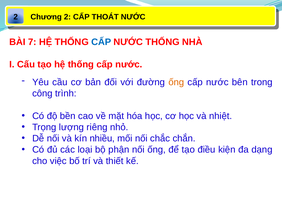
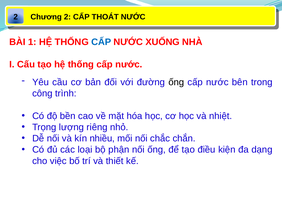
7: 7 -> 1
NƯỚC THỐNG: THỐNG -> XUỐNG
ống at (176, 82) colour: orange -> black
